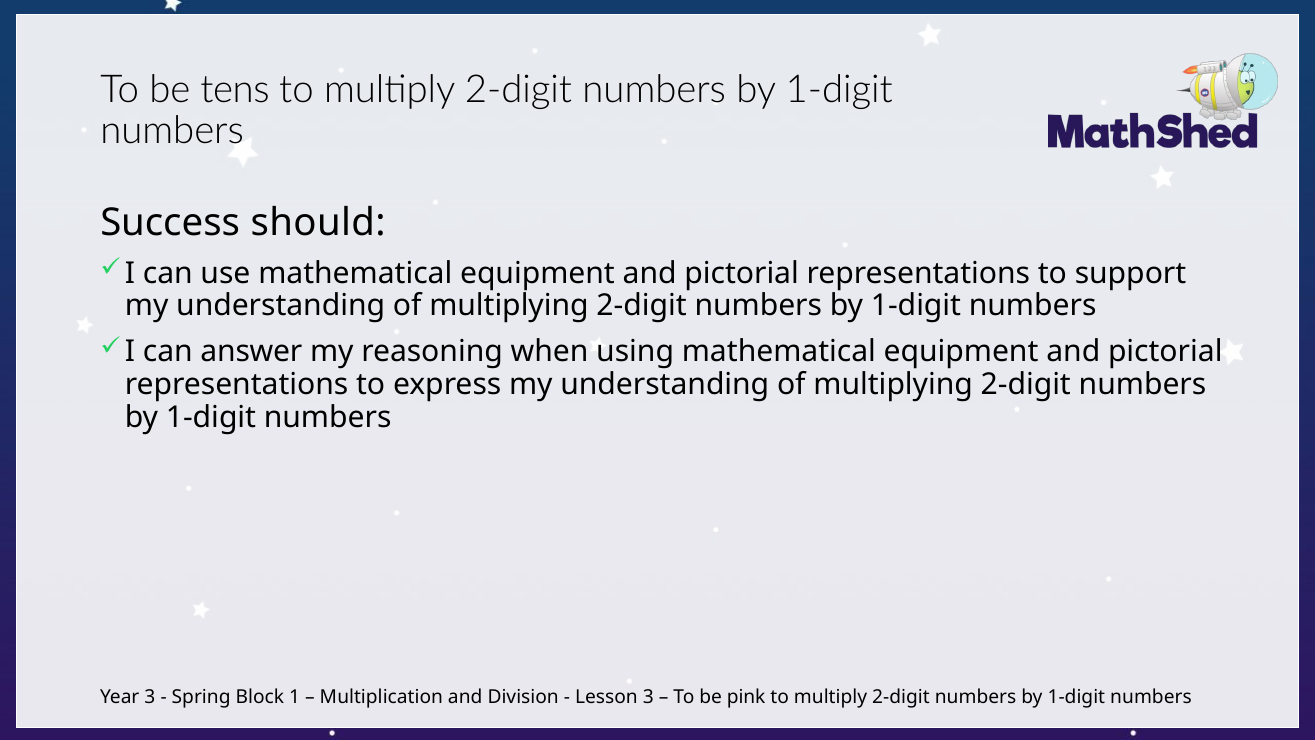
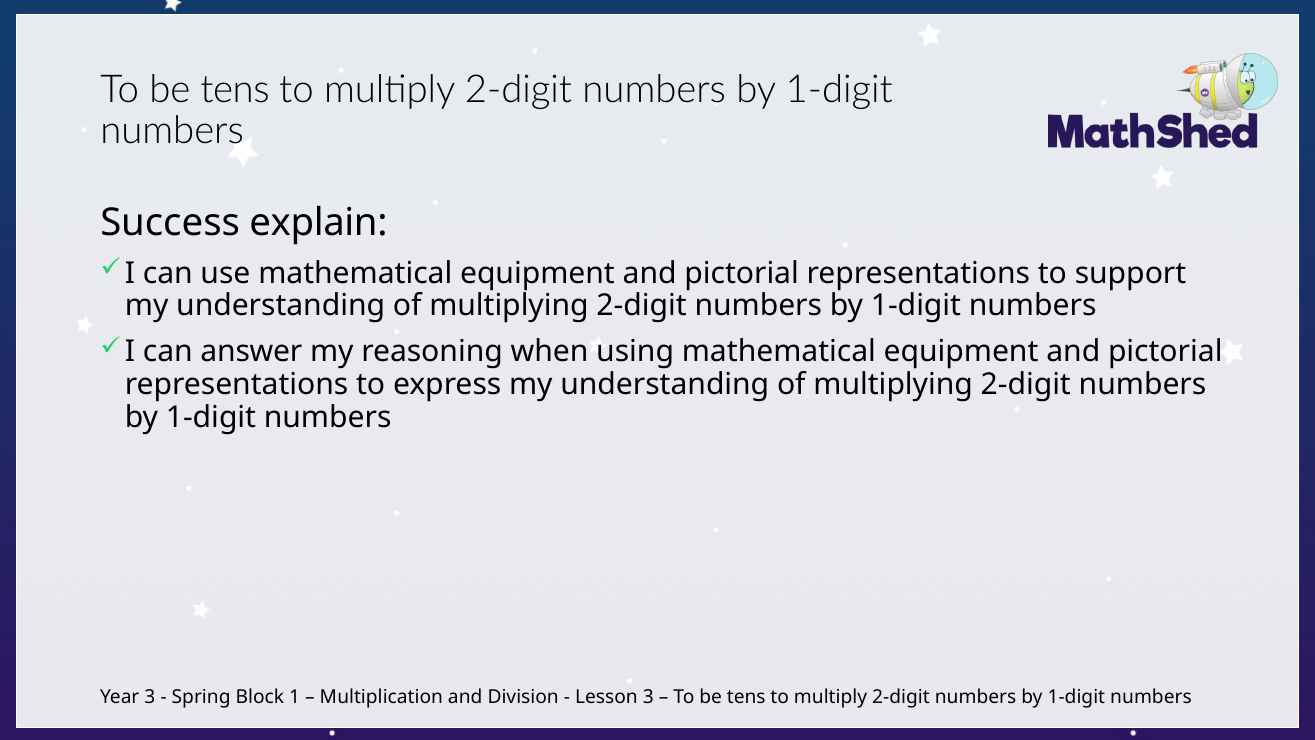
should: should -> explain
pink at (746, 697): pink -> tens
